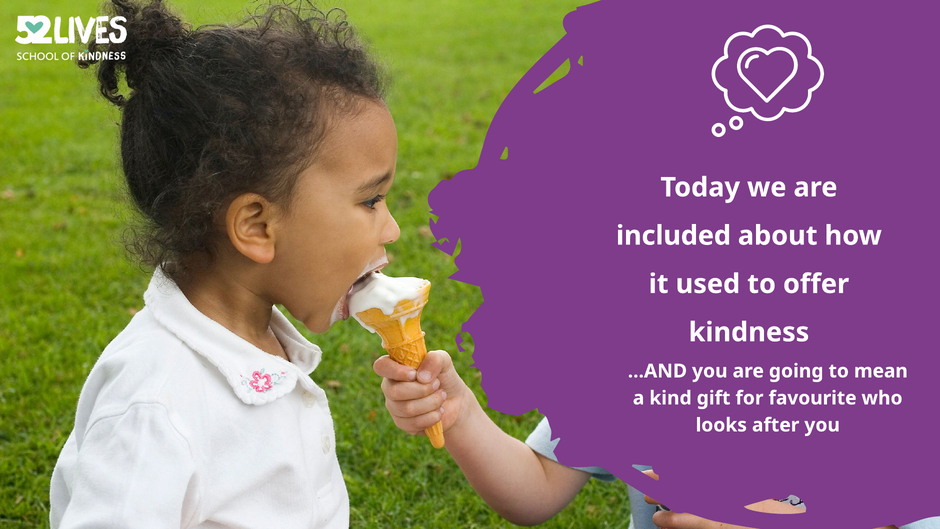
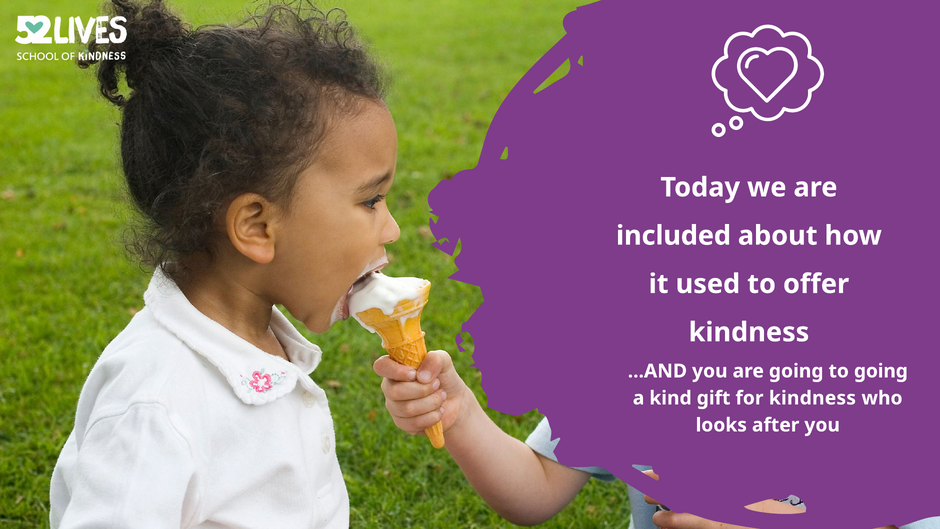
to mean: mean -> going
for favourite: favourite -> kindness
